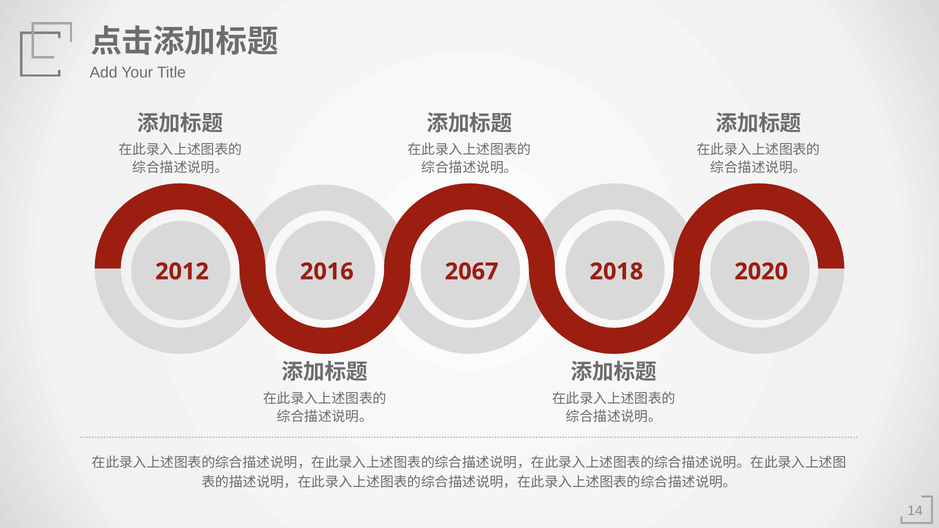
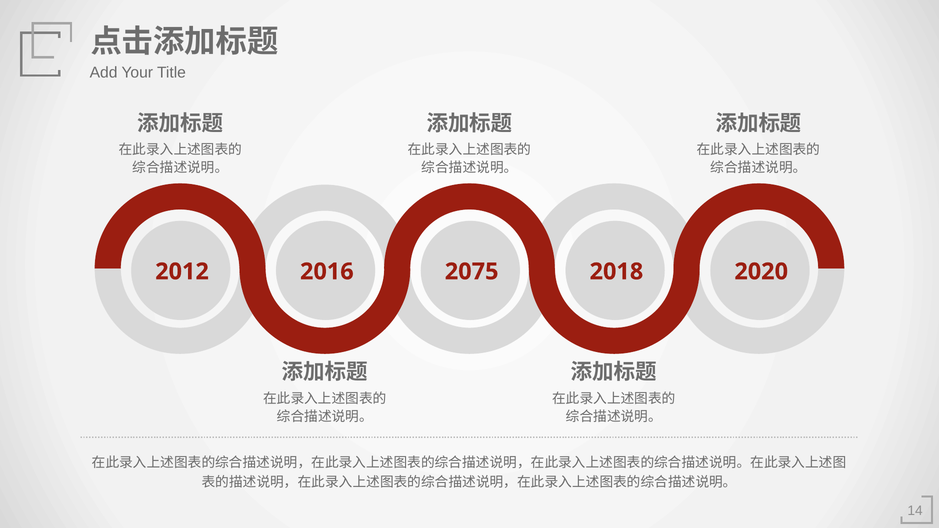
2067: 2067 -> 2075
